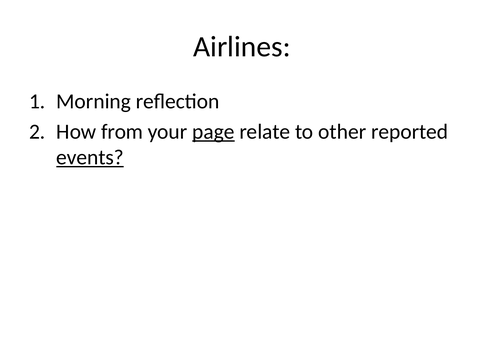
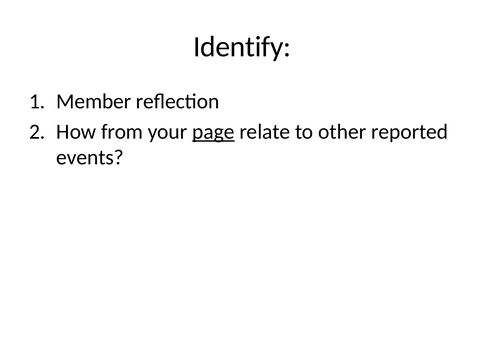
Airlines: Airlines -> Identify
Morning: Morning -> Member
events underline: present -> none
